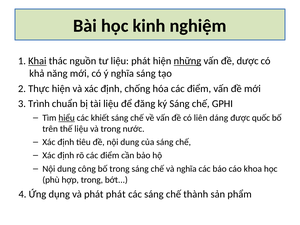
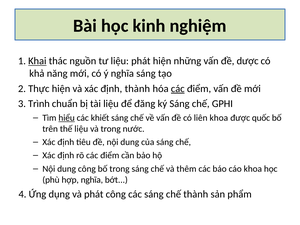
những underline: present -> none
định chống: chống -> thành
các at (178, 89) underline: none -> present
liên dáng: dáng -> khoa
và nghĩa: nghĩa -> thêm
hợp trong: trong -> nghĩa
phát phát: phát -> công
